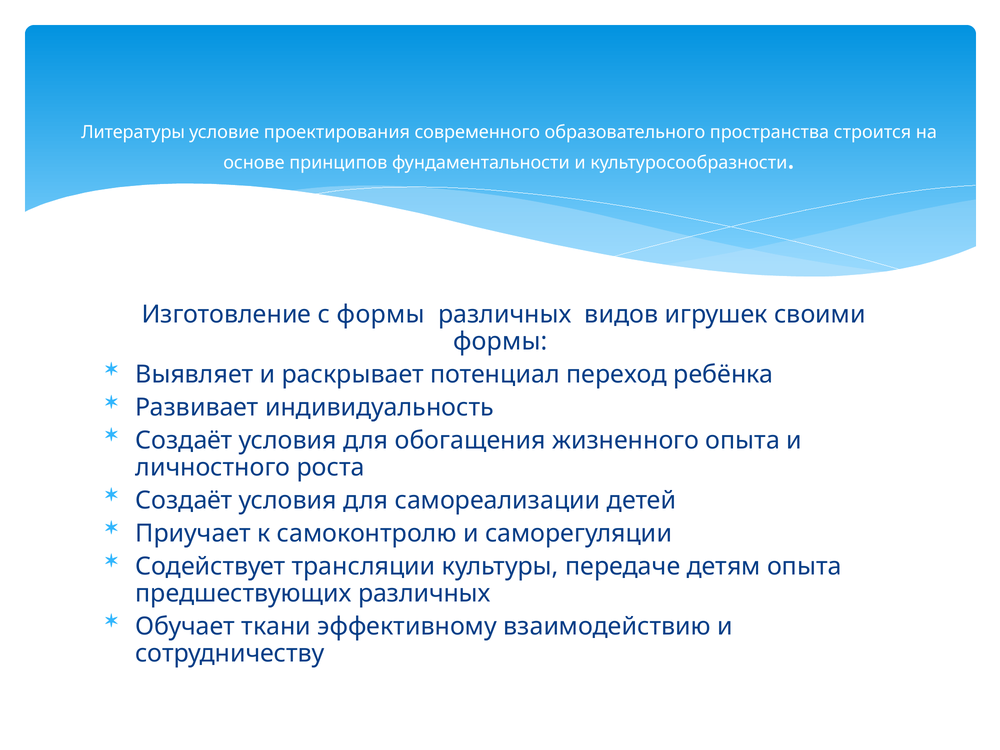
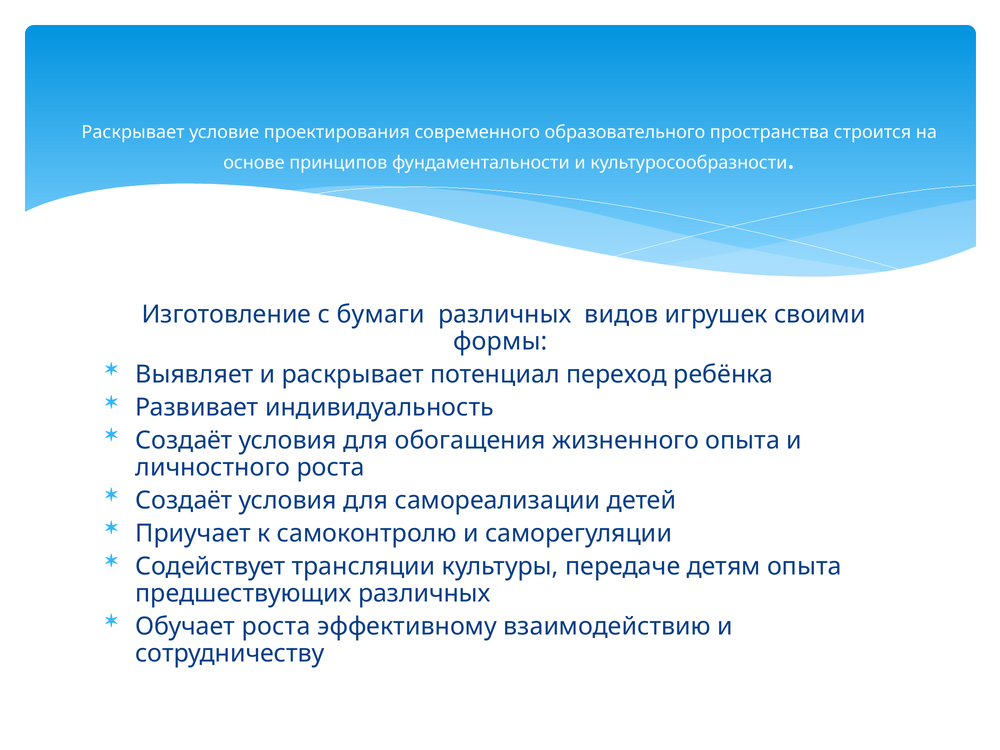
Литературы at (133, 132): Литературы -> Раскрывает
с формы: формы -> бумаги
Обучает ткани: ткани -> роста
